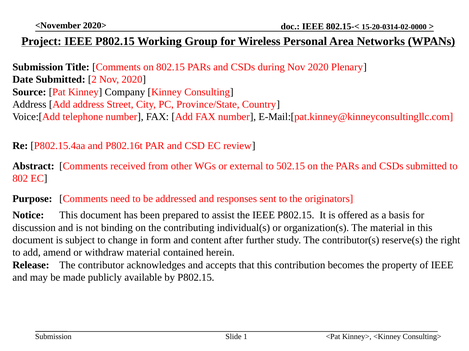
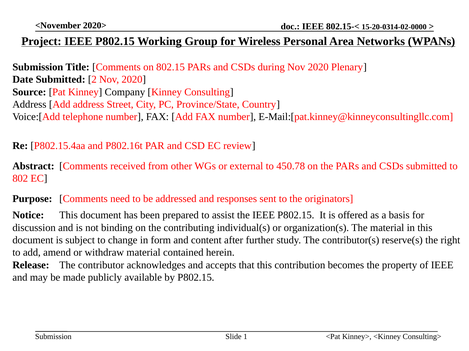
502.15: 502.15 -> 450.78
